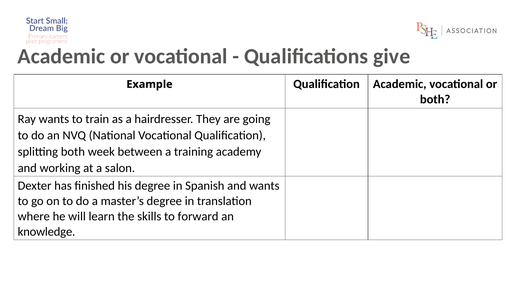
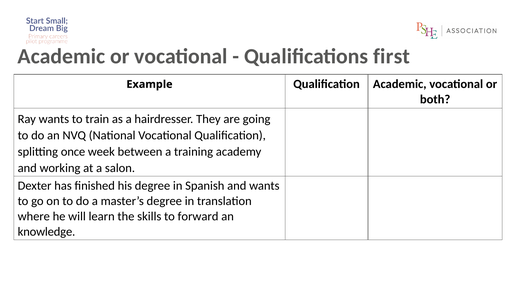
give: give -> first
splitting both: both -> once
